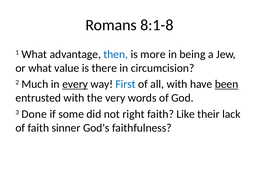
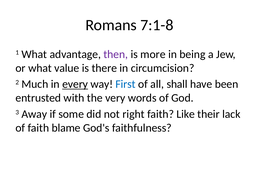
8:1-8: 8:1-8 -> 7:1-8
then colour: blue -> purple
all with: with -> shall
been underline: present -> none
Done: Done -> Away
sinner: sinner -> blame
